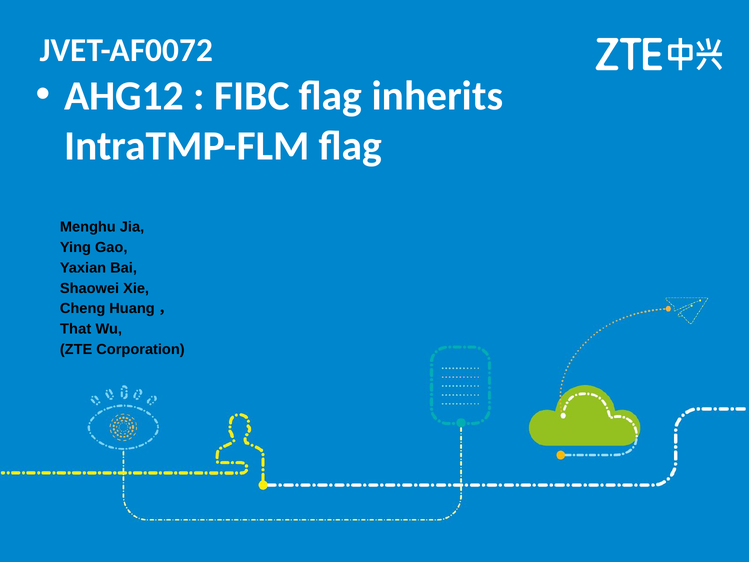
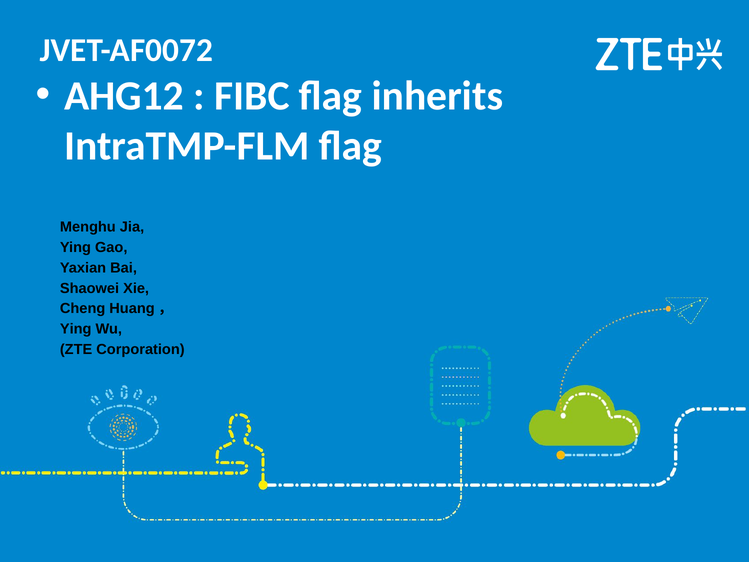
That at (76, 329): That -> Ying
